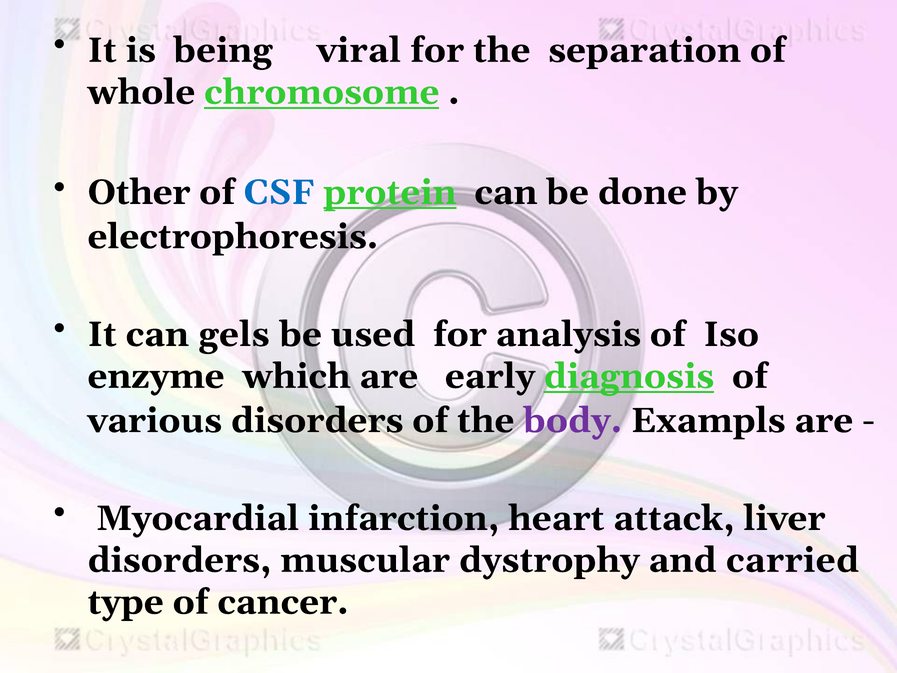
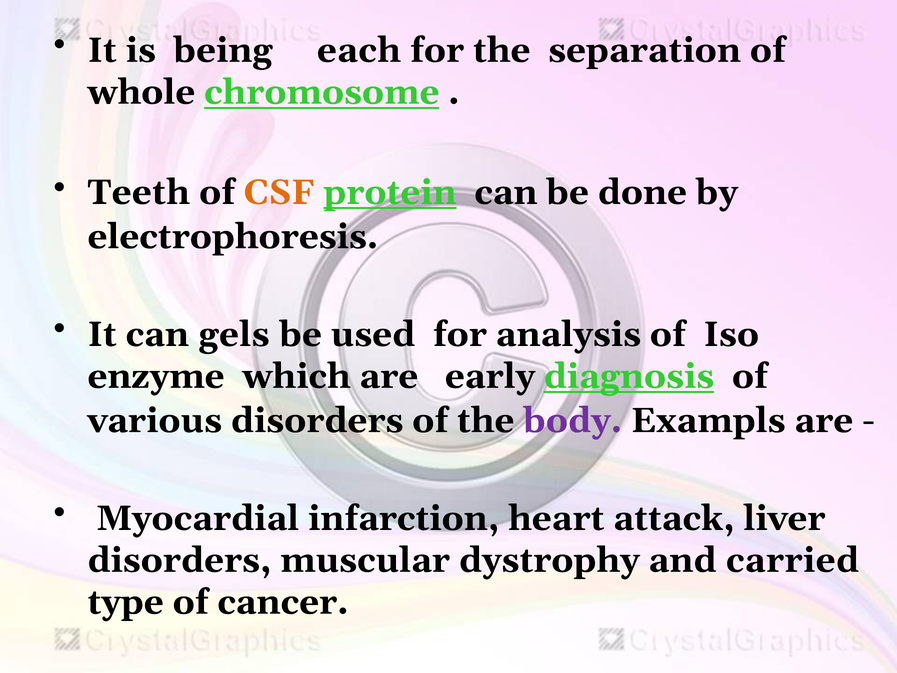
viral: viral -> each
Other: Other -> Teeth
CSF colour: blue -> orange
